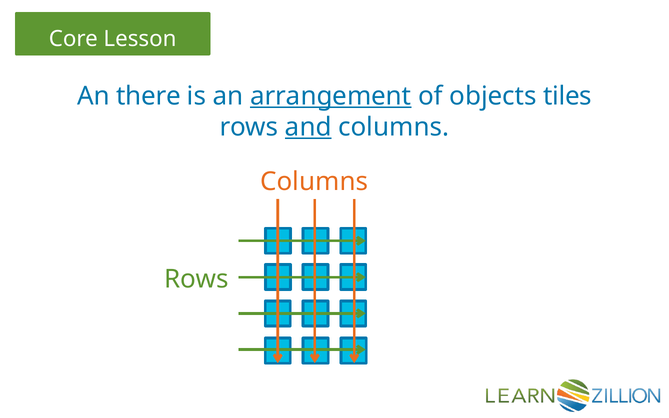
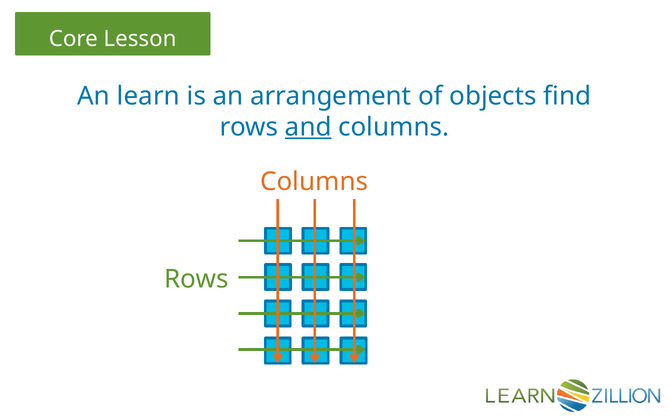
there: there -> learn
arrangement underline: present -> none
tiles: tiles -> find
